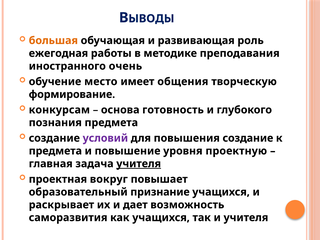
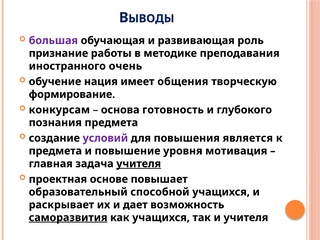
большая colour: orange -> purple
ежегодная: ежегодная -> признание
место: место -> нация
повышения создание: создание -> является
проектную: проектную -> мотивация
вокруг: вокруг -> основе
признание: признание -> способной
саморазвития underline: none -> present
